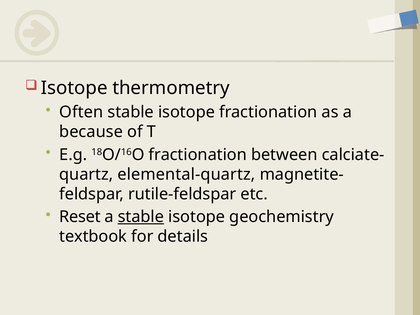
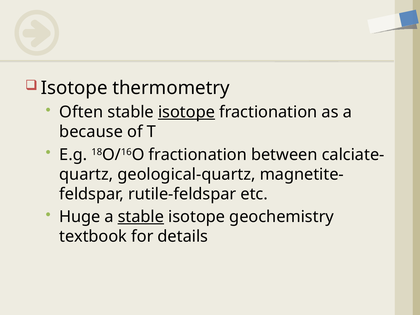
isotope at (186, 112) underline: none -> present
elemental-quartz: elemental-quartz -> geological-quartz
Reset: Reset -> Huge
